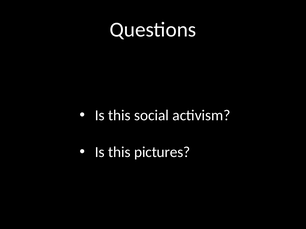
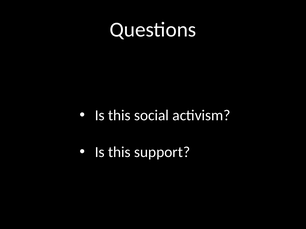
pictures: pictures -> support
